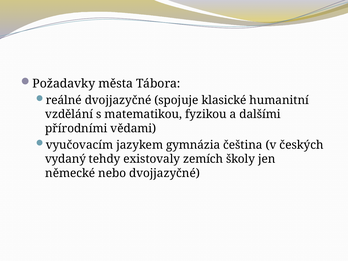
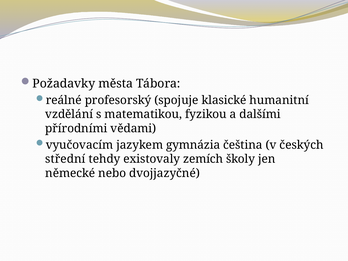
reálné dvojjazyčné: dvojjazyčné -> profesorský
vydaný: vydaný -> střední
